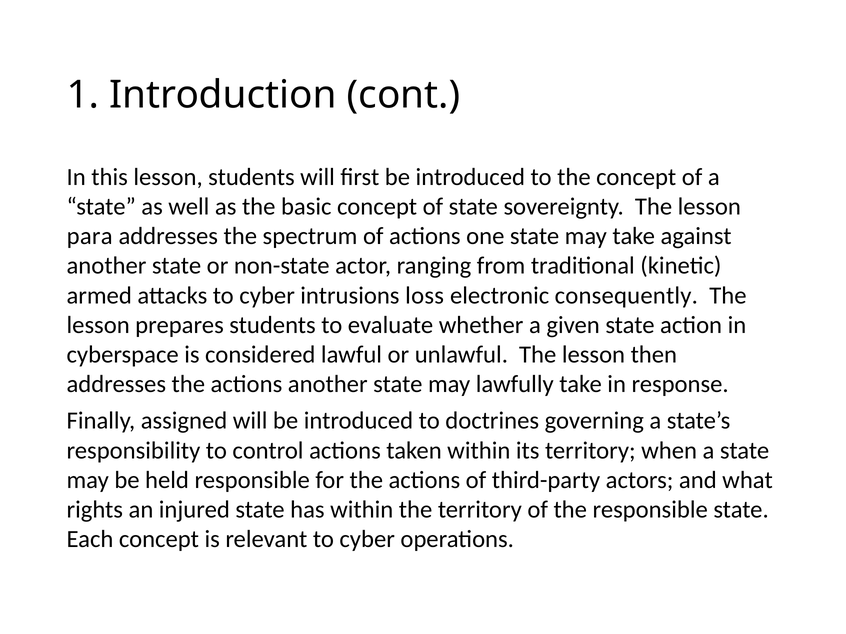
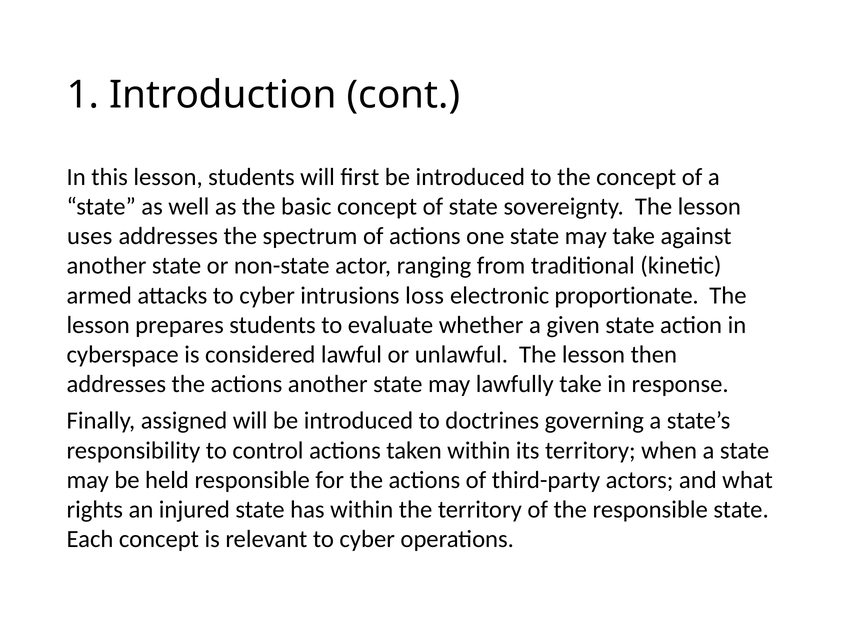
para: para -> uses
consequently: consequently -> proportionate
